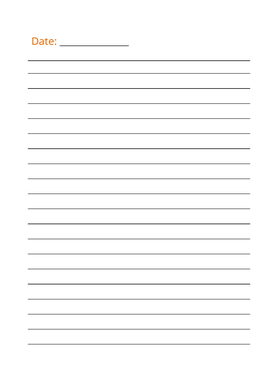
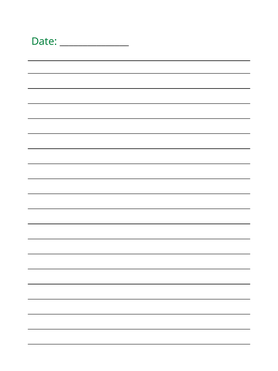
Date colour: orange -> green
